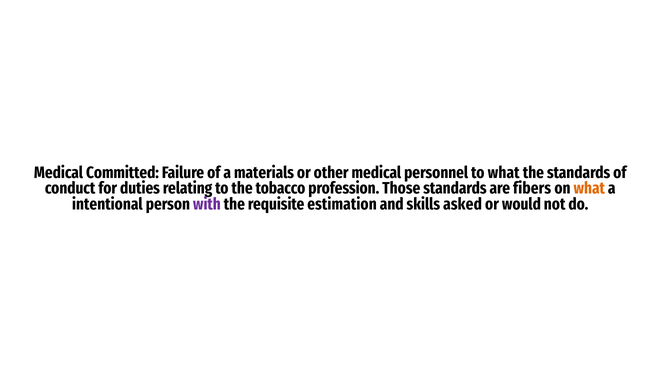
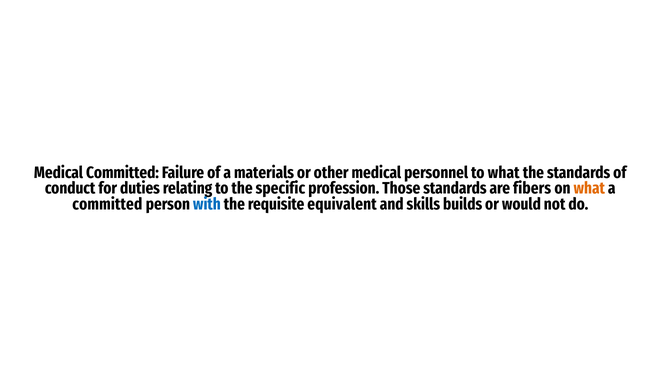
tobacco: tobacco -> specific
intentional at (107, 204): intentional -> committed
with colour: purple -> blue
estimation: estimation -> equivalent
asked: asked -> builds
